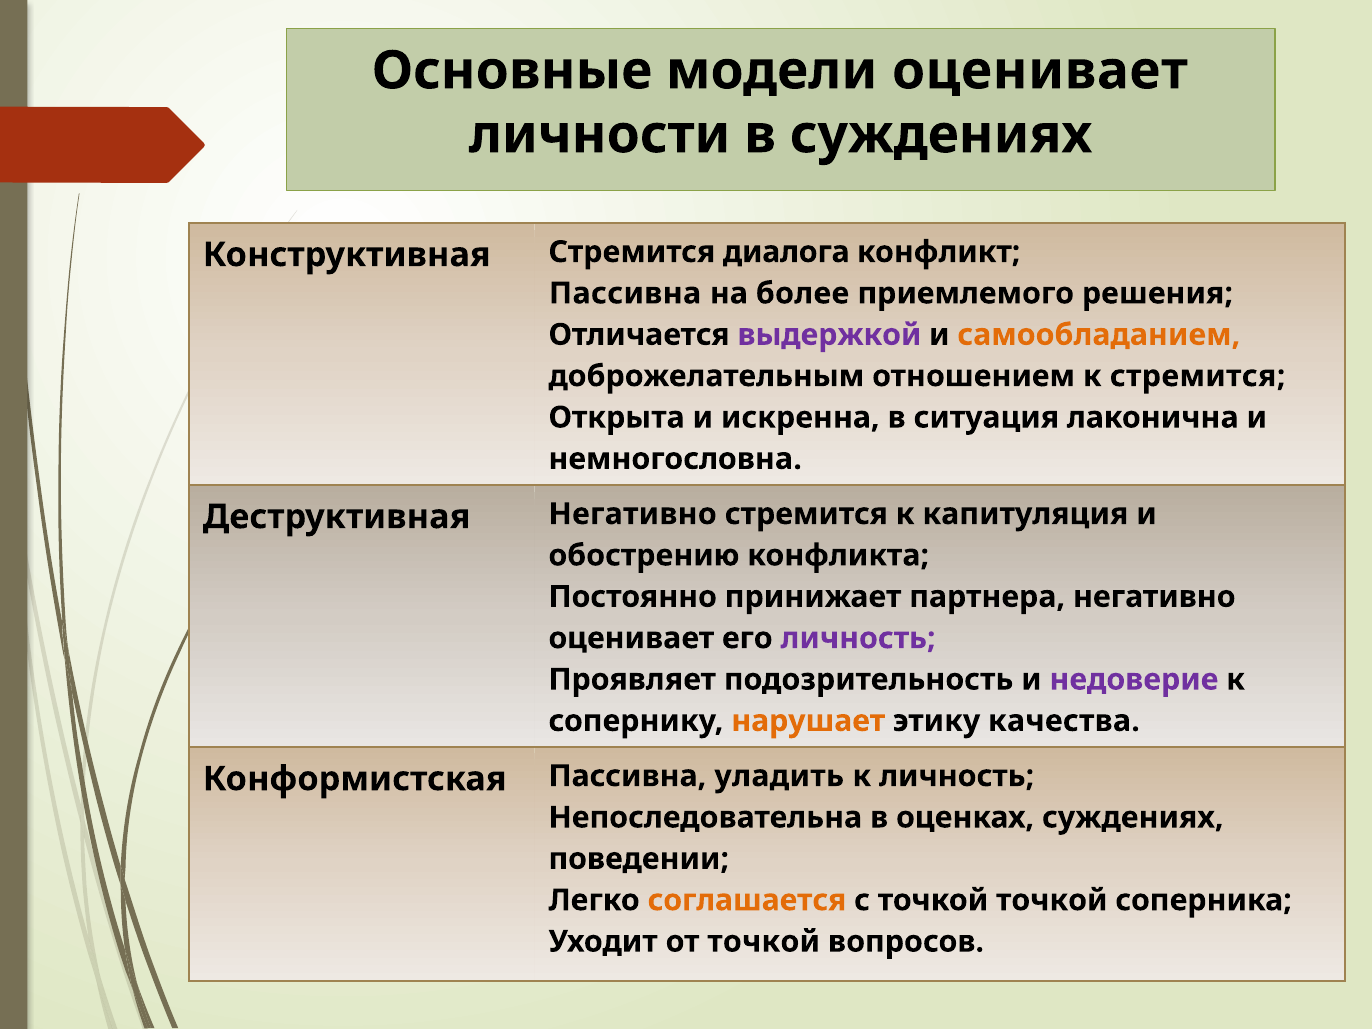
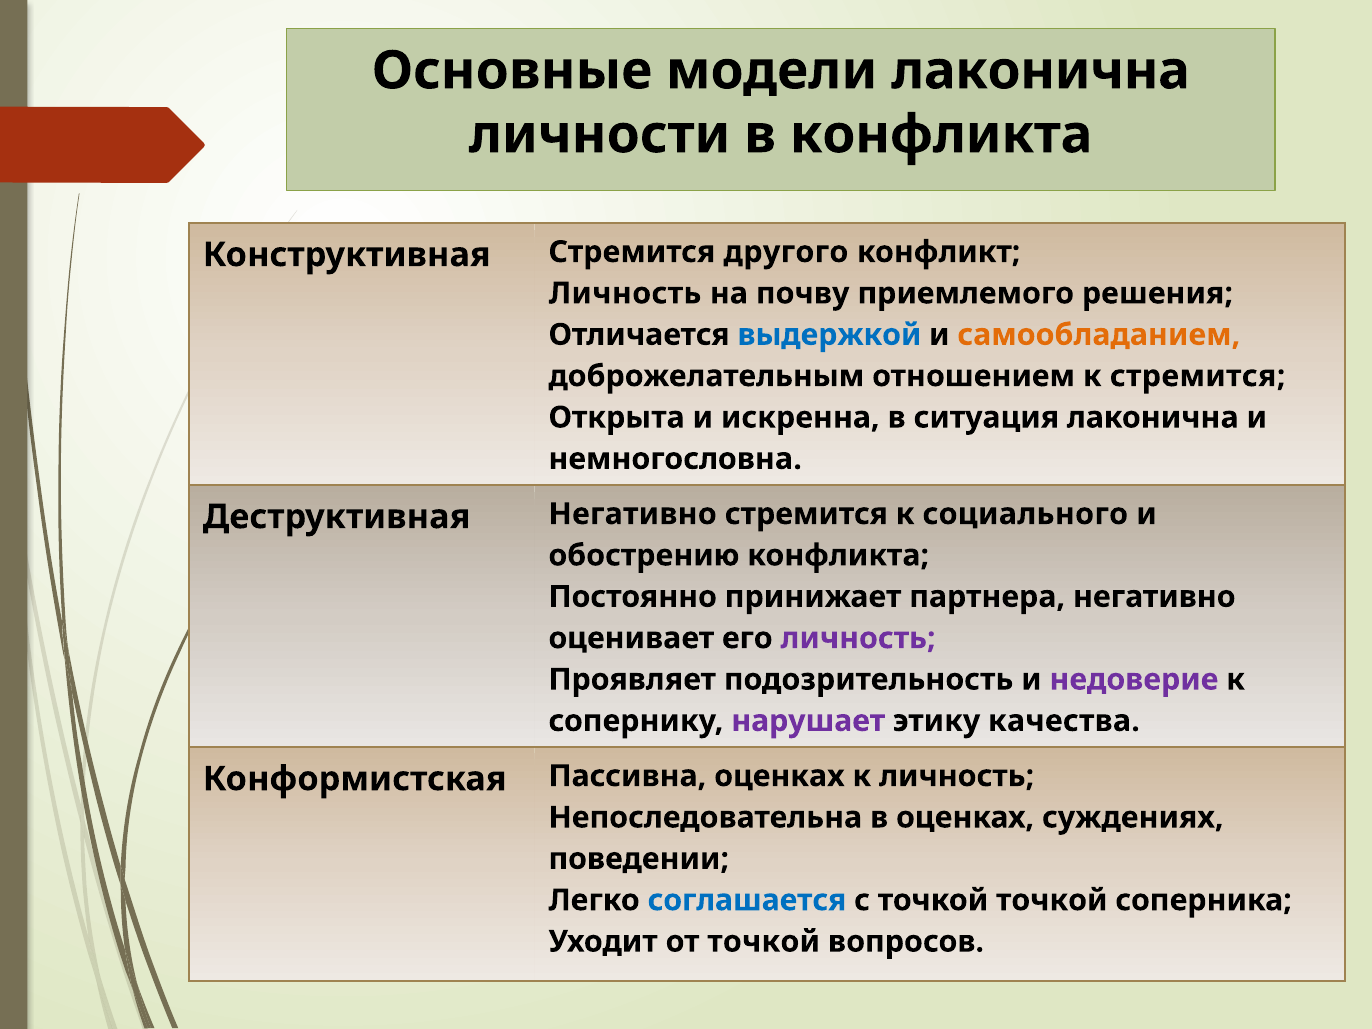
модели оценивает: оценивает -> лаконична
в суждениях: суждениях -> конфликта
диалога: диалога -> другого
Пассивна at (625, 293): Пассивна -> Личность
более: более -> почву
выдержкой colour: purple -> blue
капитуляция: капитуляция -> социального
нарушает colour: orange -> purple
Пассивна уладить: уладить -> оценках
соглашается colour: orange -> blue
